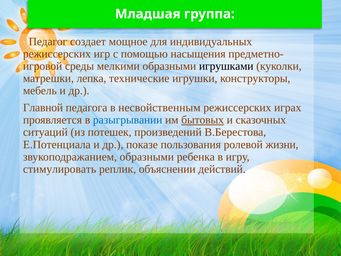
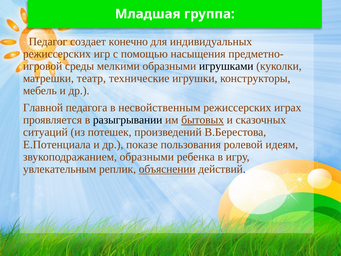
мощное: мощное -> конечно
лепка: лепка -> театр
разыгрывании colour: blue -> black
жизни: жизни -> идеям
стимулировать: стимулировать -> увлекательным
объяснении underline: none -> present
